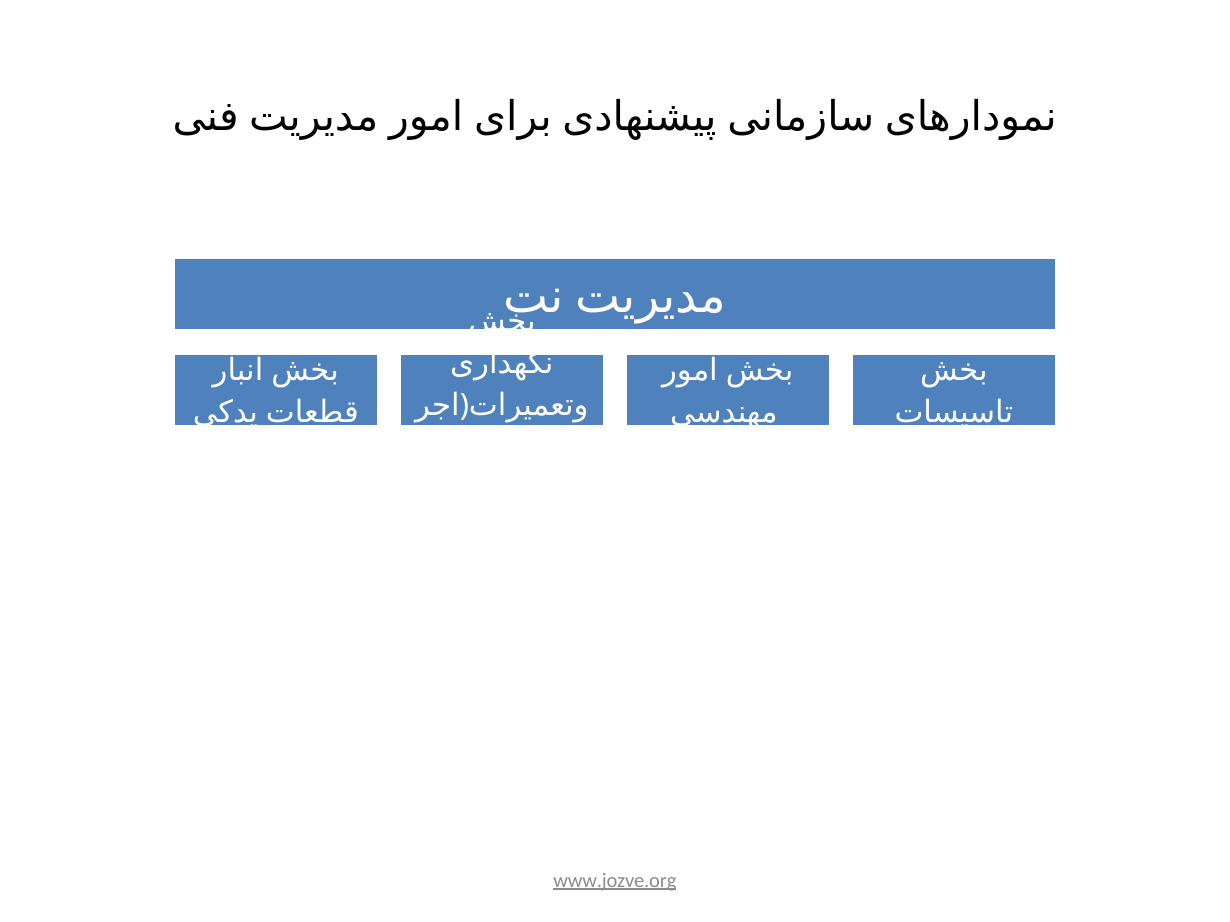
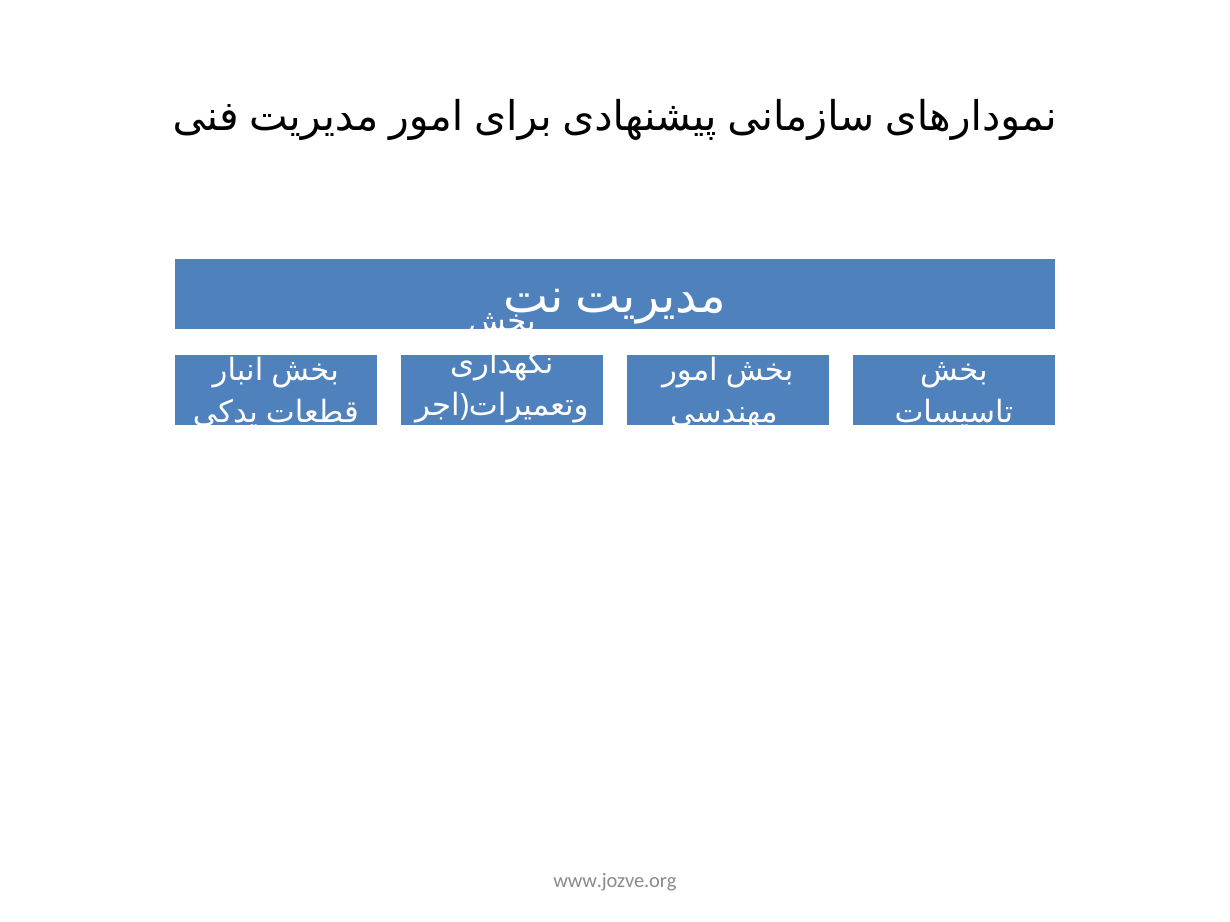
www.jozve.org underline: present -> none
